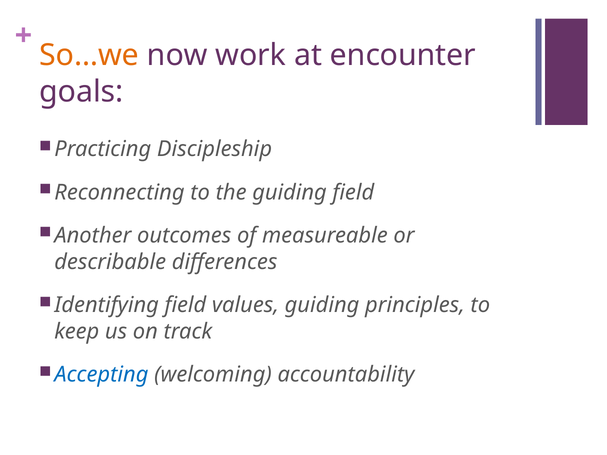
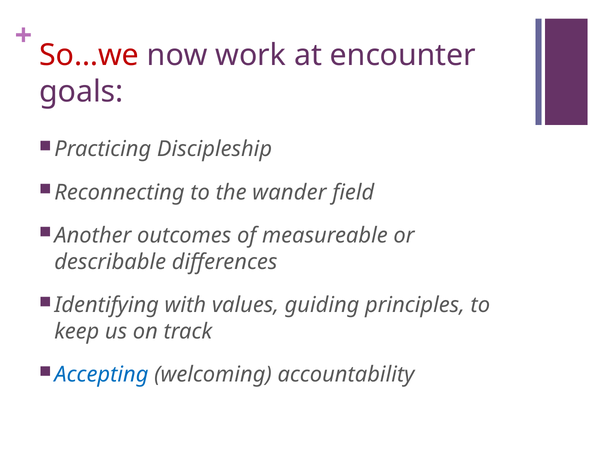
So…we colour: orange -> red
the guiding: guiding -> wander
Identifying field: field -> with
